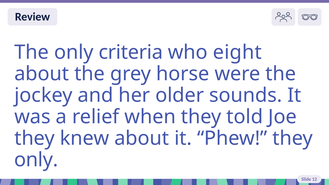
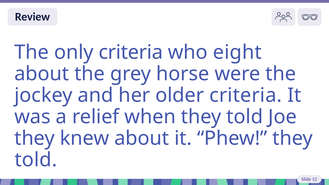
older sounds: sounds -> criteria
only at (36, 160): only -> told
